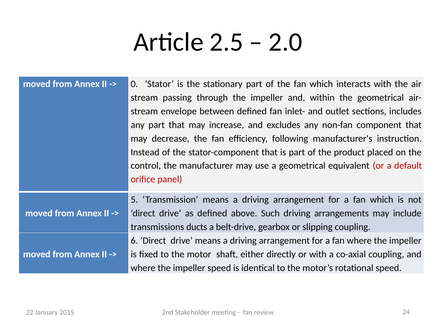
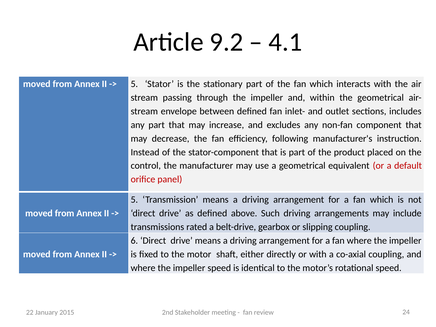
2.5: 2.5 -> 9.2
2.0: 2.0 -> 4.1
0 at (134, 84): 0 -> 5
ducts: ducts -> rated
